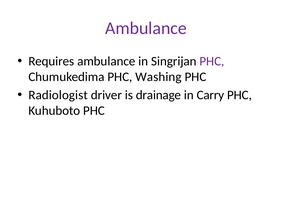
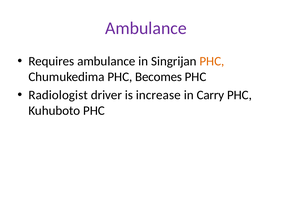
PHC at (212, 61) colour: purple -> orange
Washing: Washing -> Becomes
drainage: drainage -> increase
